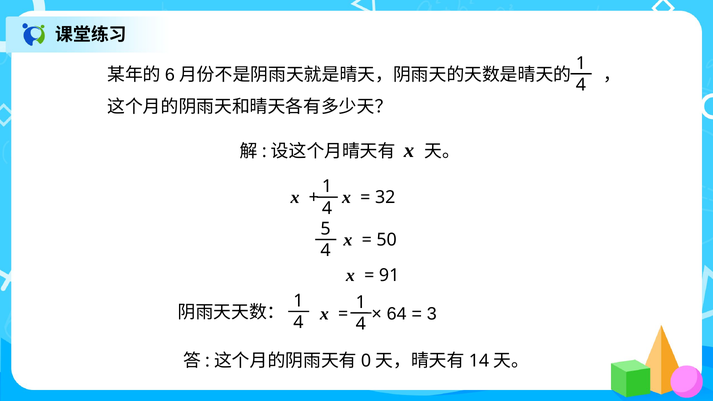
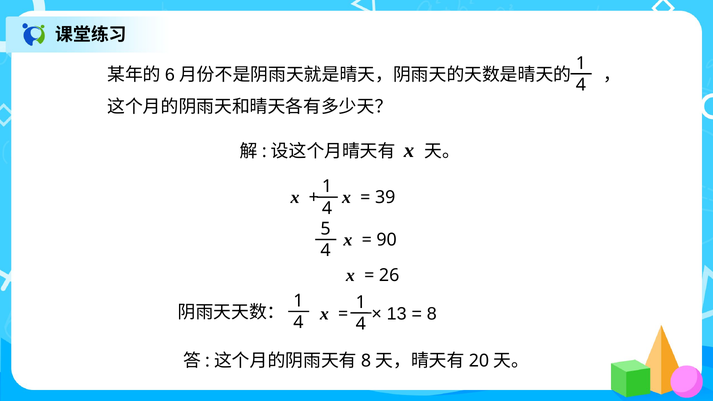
32: 32 -> 39
50: 50 -> 90
91: 91 -> 26
64: 64 -> 13
3 at (432, 314): 3 -> 8
0 at (366, 361): 0 -> 8
14: 14 -> 20
